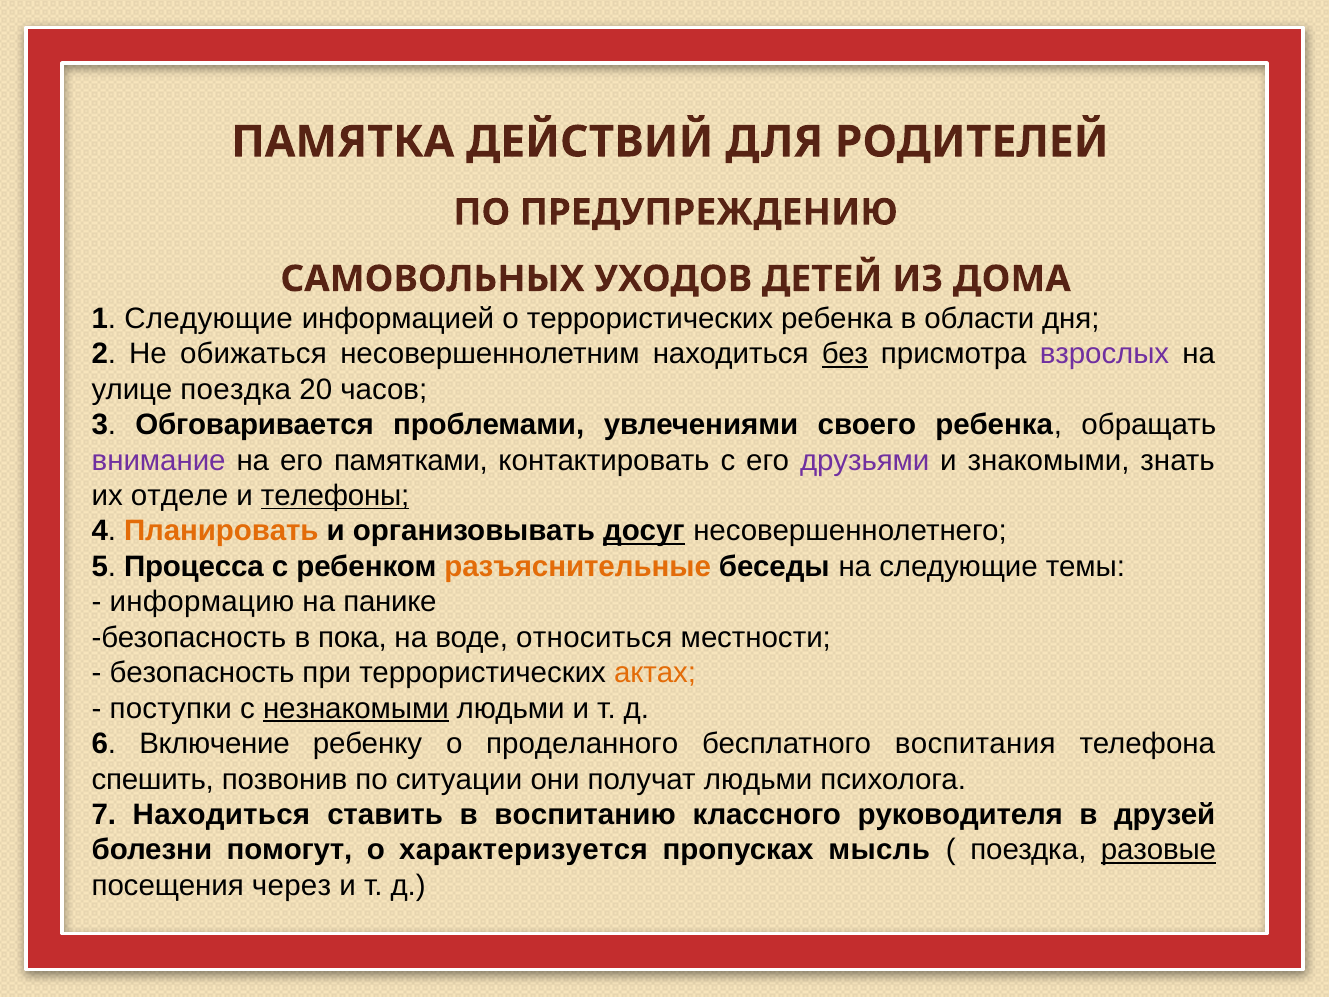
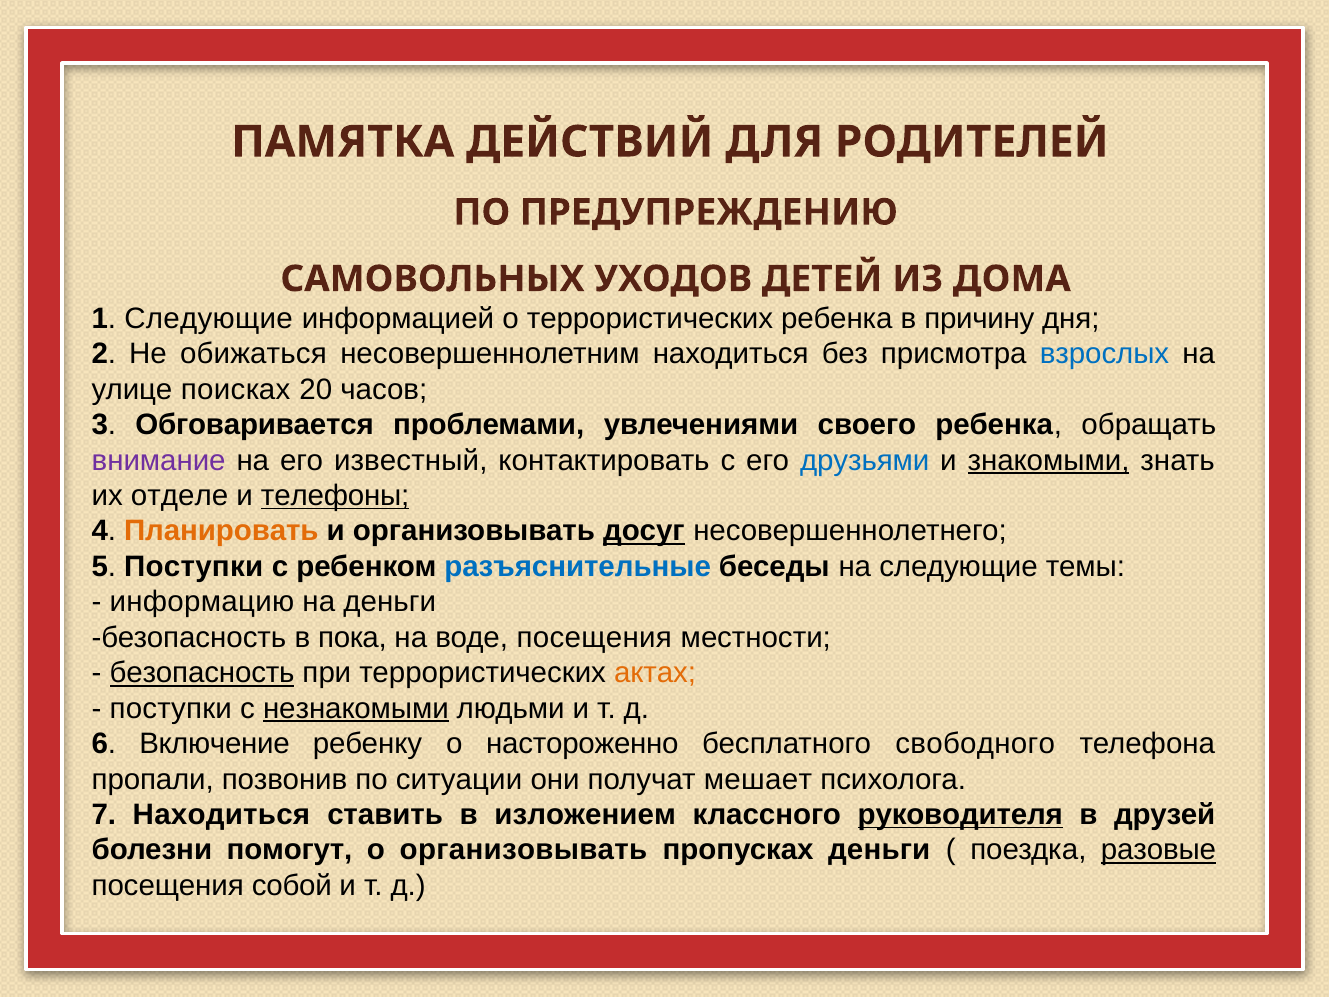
области: области -> причину
без underline: present -> none
взрослых colour: purple -> blue
улице поездка: поездка -> поисках
памятками: памятками -> известный
друзьями colour: purple -> blue
знакомыми underline: none -> present
5 Процесса: Процесса -> Поступки
разъяснительные colour: orange -> blue
на панике: панике -> деньги
воде относиться: относиться -> посещения
безопасность at (202, 673) underline: none -> present
проделанного: проделанного -> настороженно
воспитания: воспитания -> свободного
спешить: спешить -> пропали
получат людьми: людьми -> мешает
воспитанию: воспитанию -> изложением
руководителя underline: none -> present
о характеризуется: характеризуется -> организовывать
пропусках мысль: мысль -> деньги
через: через -> собой
